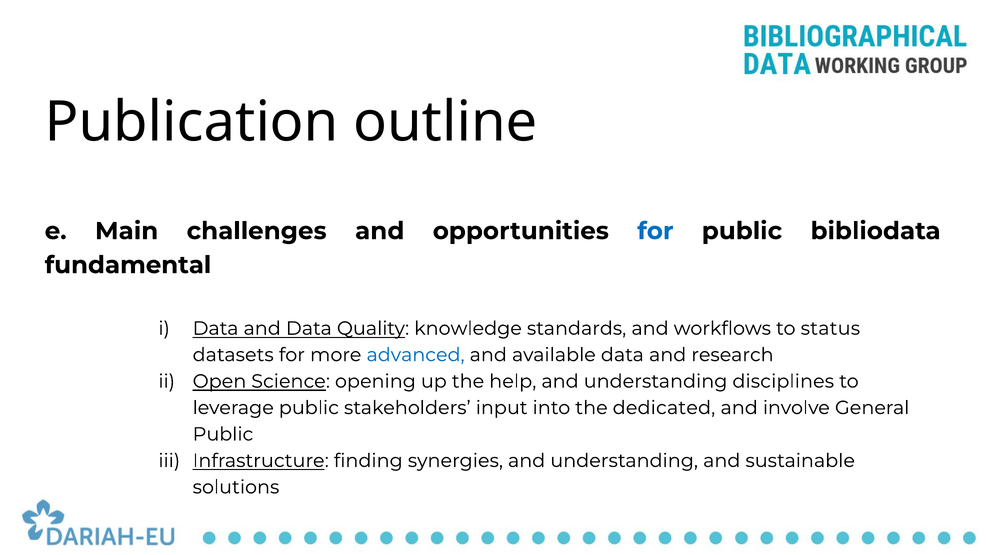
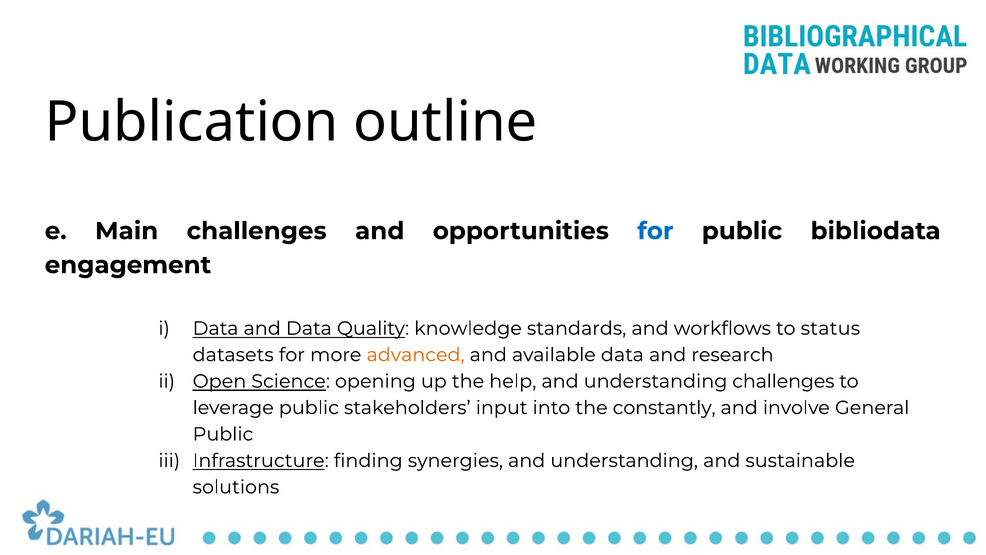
fundamental: fundamental -> engagement
advanced colour: blue -> orange
understanding disciplines: disciplines -> challenges
dedicated: dedicated -> constantly
